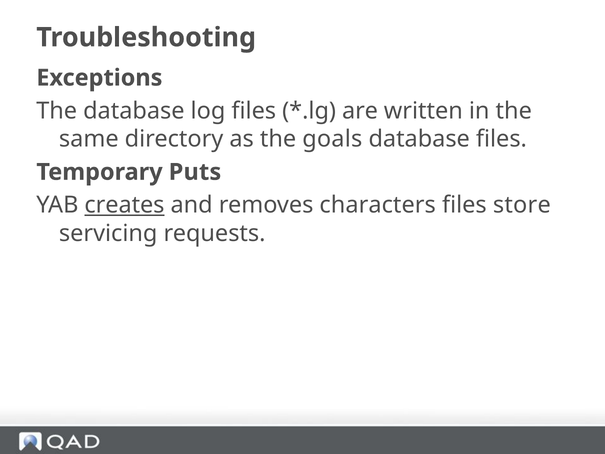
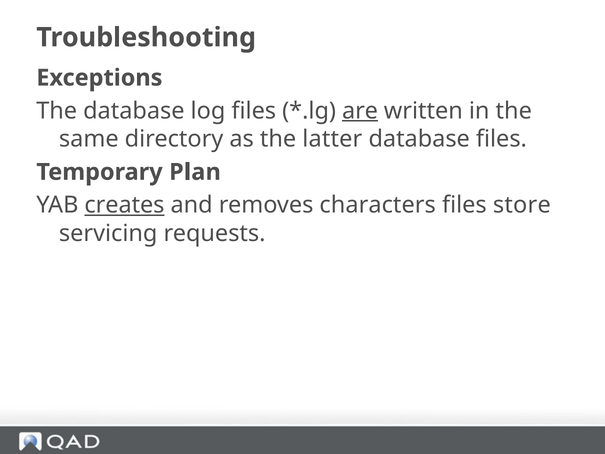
are underline: none -> present
goals: goals -> latter
Puts: Puts -> Plan
